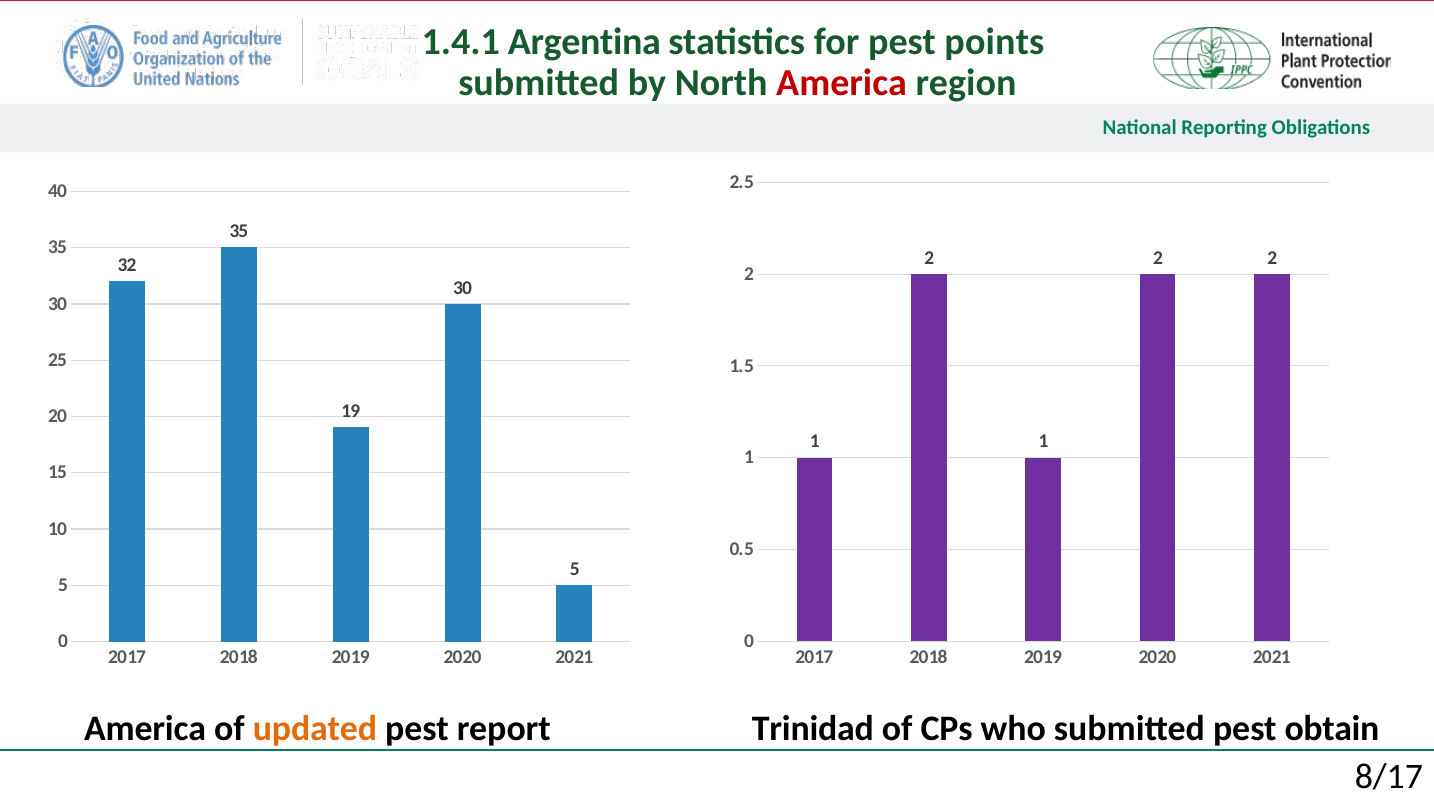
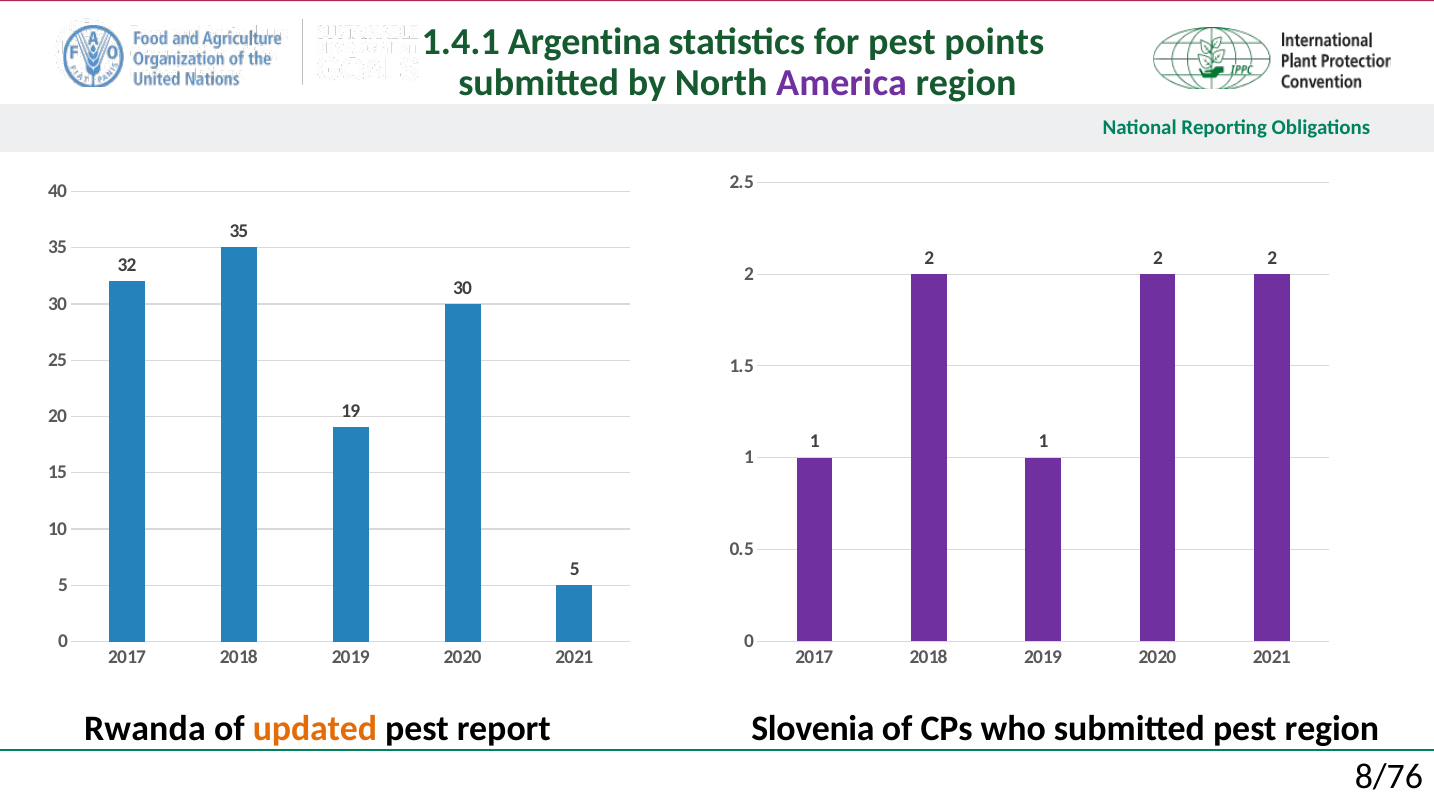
America at (842, 83) colour: red -> purple
America at (145, 729): America -> Rwanda
Trinidad: Trinidad -> Slovenia
pest obtain: obtain -> region
8/17: 8/17 -> 8/76
